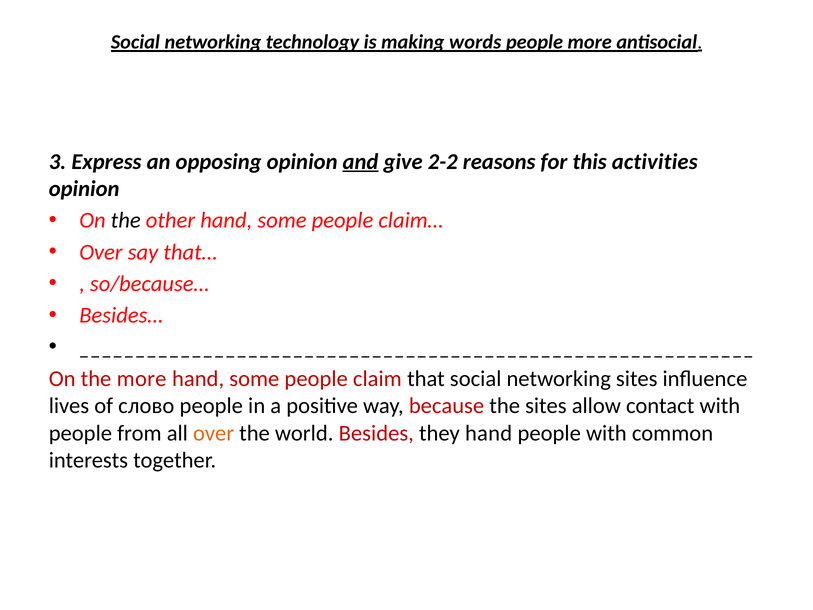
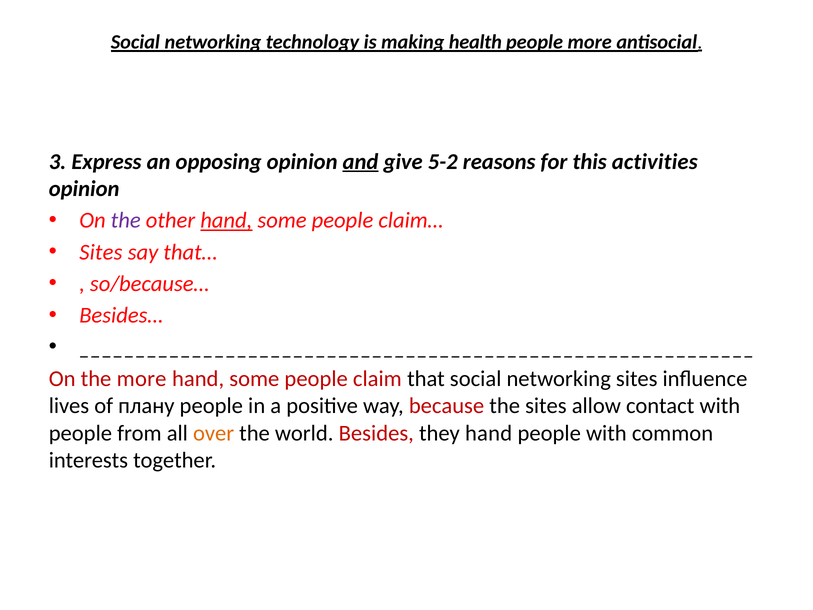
words: words -> health
2-2: 2-2 -> 5-2
the at (126, 220) colour: black -> purple
hand at (226, 220) underline: none -> present
Over at (101, 252): Over -> Sites
слово: слово -> плану
